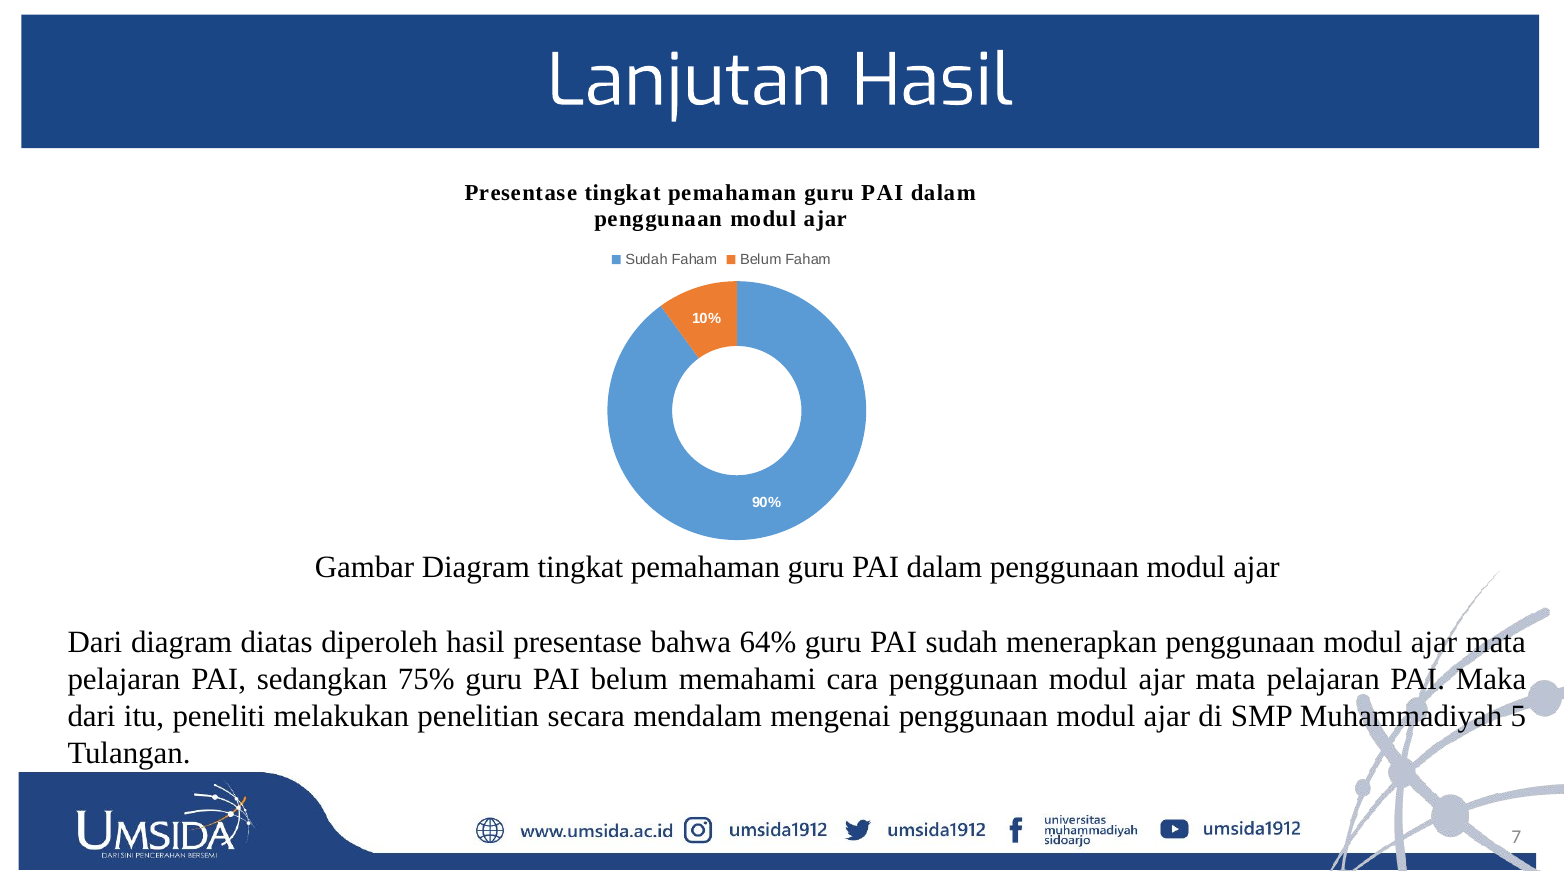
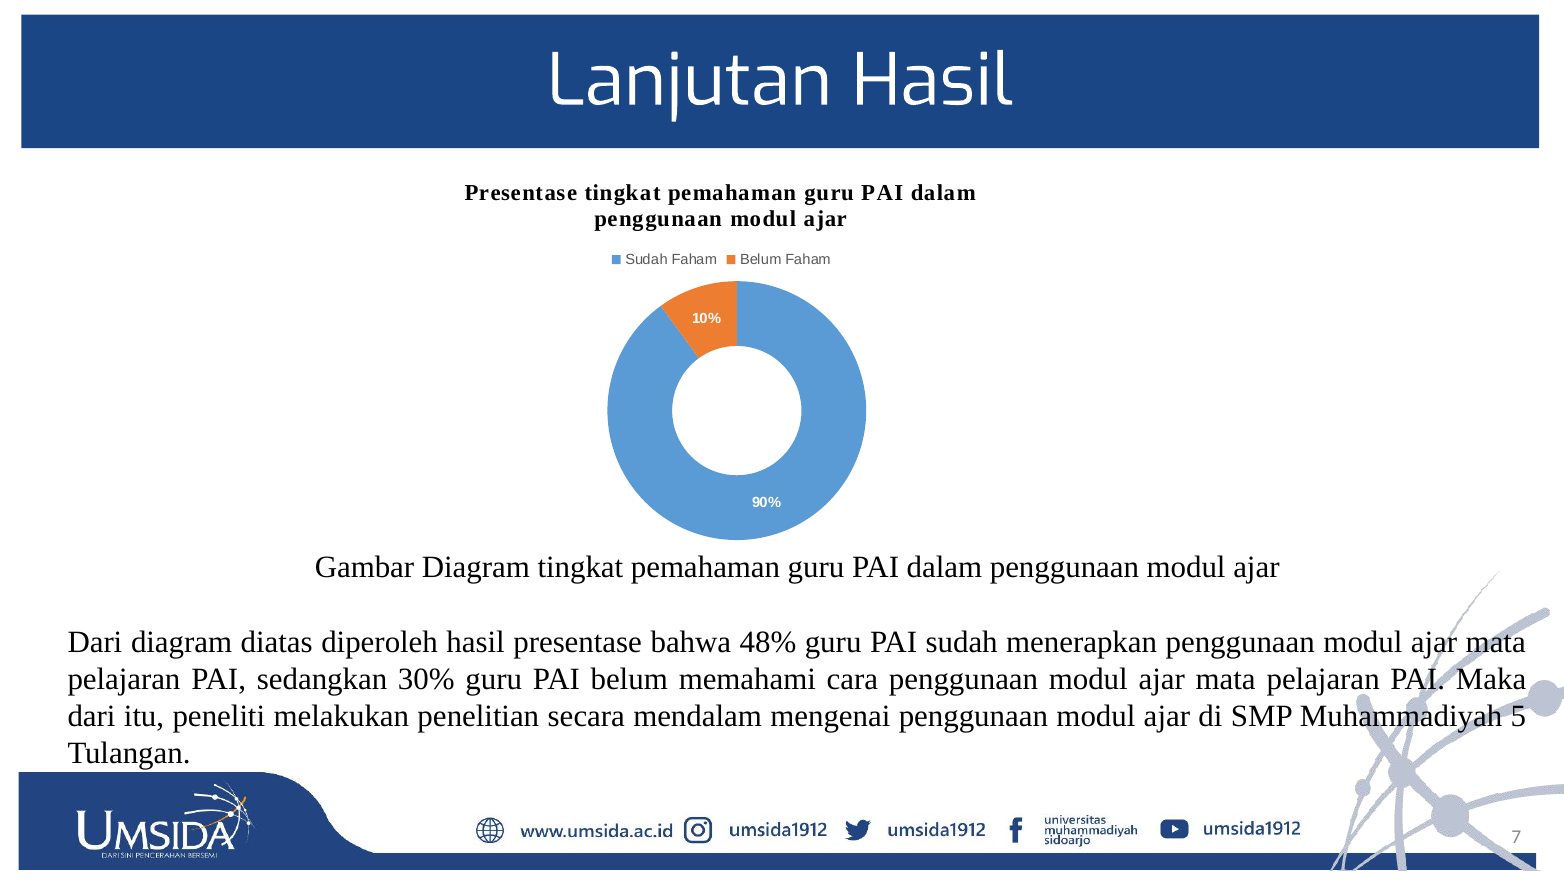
64%: 64% -> 48%
75%: 75% -> 30%
